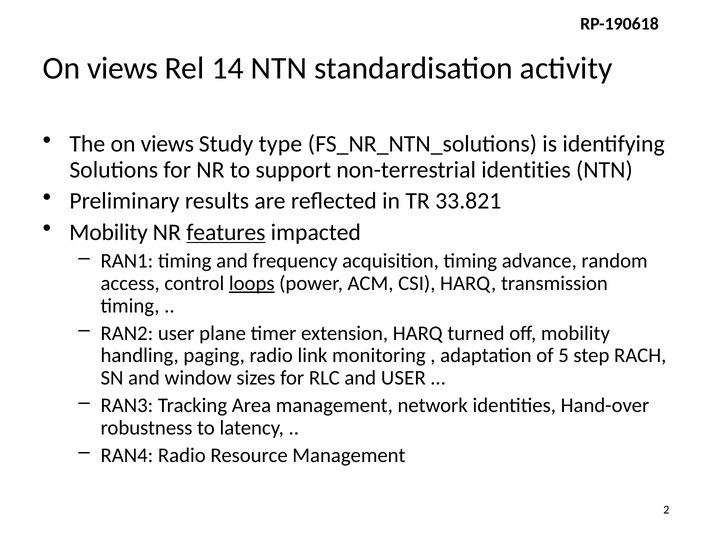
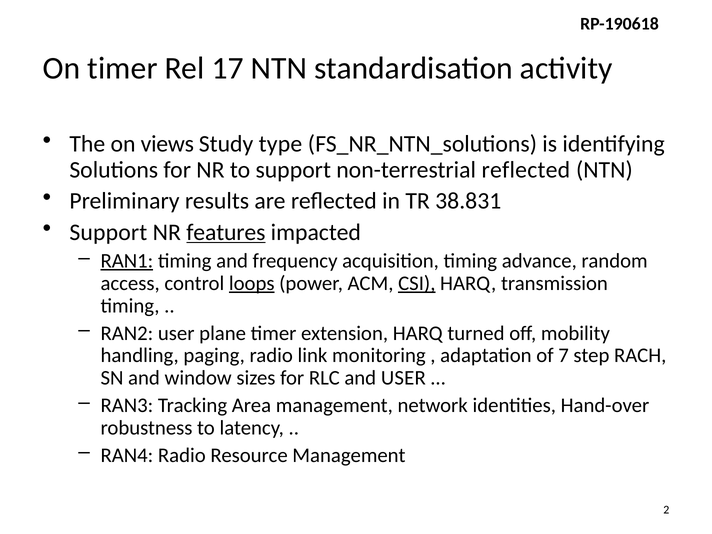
views at (123, 68): views -> timer
14: 14 -> 17
non-terrestrial identities: identities -> reflected
33.821: 33.821 -> 38.831
Mobility at (109, 232): Mobility -> Support
RAN1 underline: none -> present
CSI underline: none -> present
5: 5 -> 7
